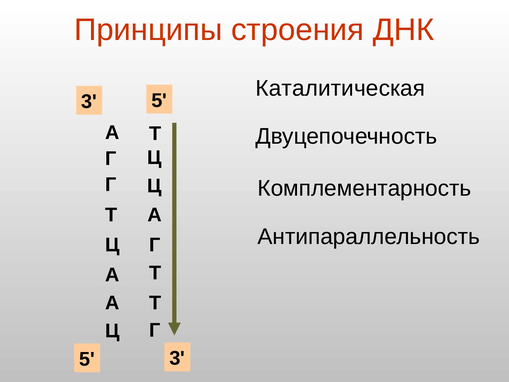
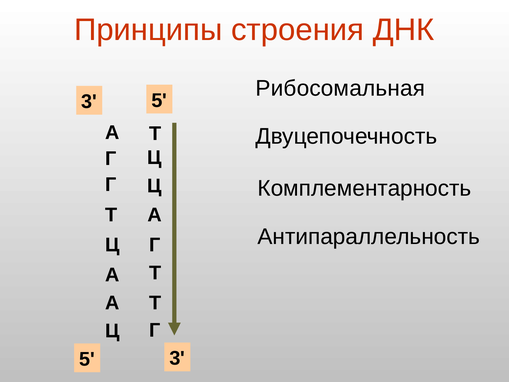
Каталитическая: Каталитическая -> Рибосомальная
